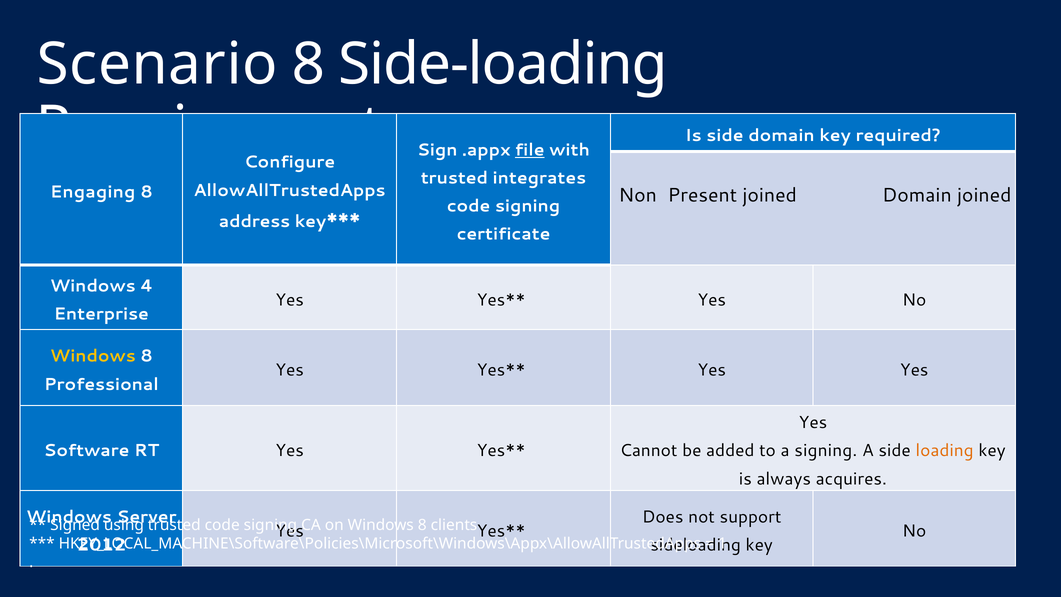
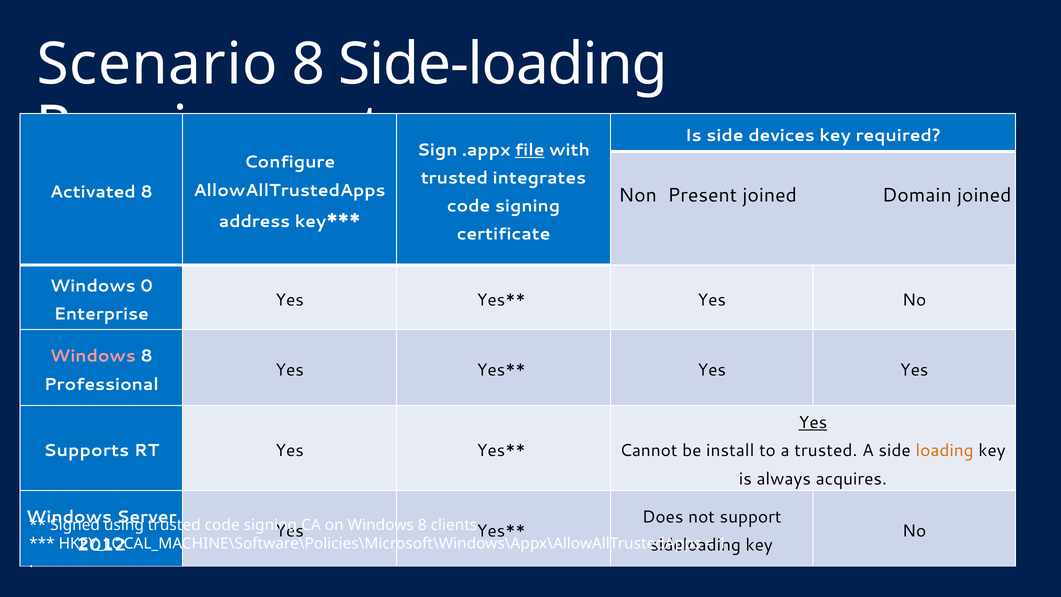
side domain: domain -> devices
Engaging: Engaging -> Activated
4: 4 -> 0
Windows at (93, 356) colour: yellow -> pink
Yes at (813, 422) underline: none -> present
Software: Software -> Supports
added: added -> install
a signing: signing -> trusted
